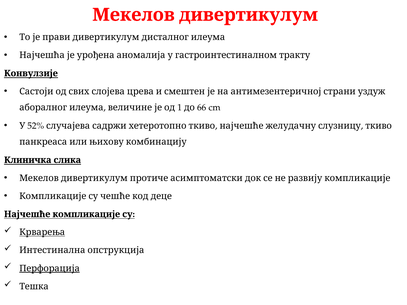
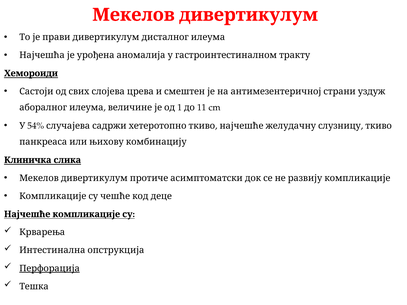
Конвулзије: Конвулзије -> Хемороиди
66: 66 -> 11
52%: 52% -> 54%
Крварења underline: present -> none
